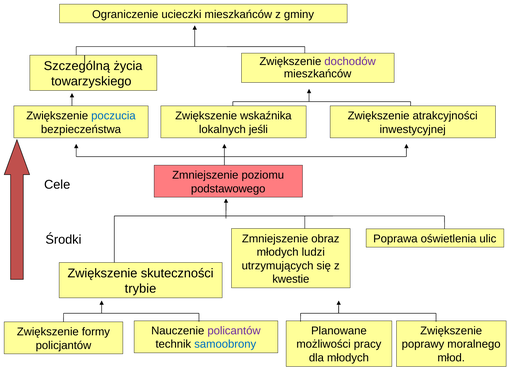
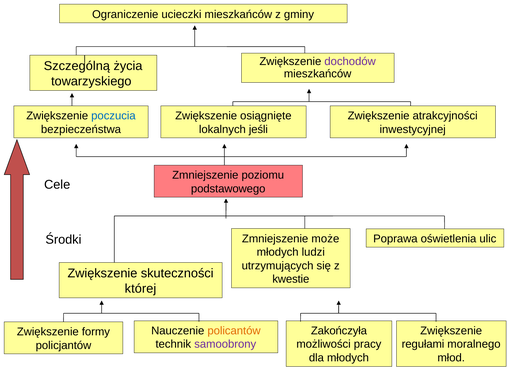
wskaźnika: wskaźnika -> osiągnięte
obraz: obraz -> może
trybie: trybie -> której
policantów colour: purple -> orange
Planowane: Planowane -> Zakończyła
samoobrony colour: blue -> purple
poprawy: poprawy -> regułami
